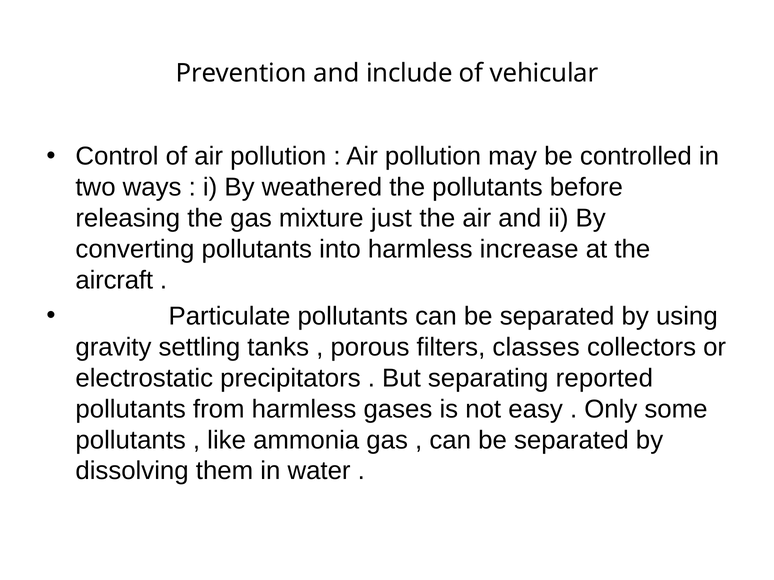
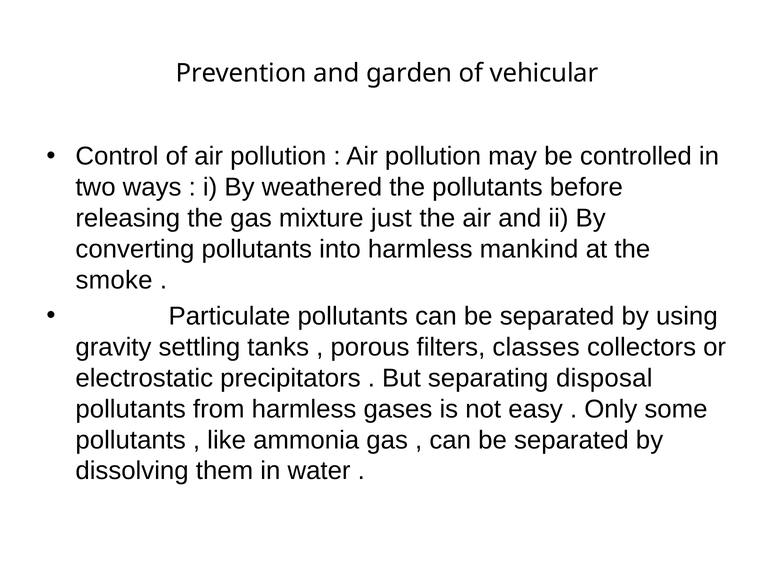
include: include -> garden
increase: increase -> mankind
aircraft: aircraft -> smoke
reported: reported -> disposal
